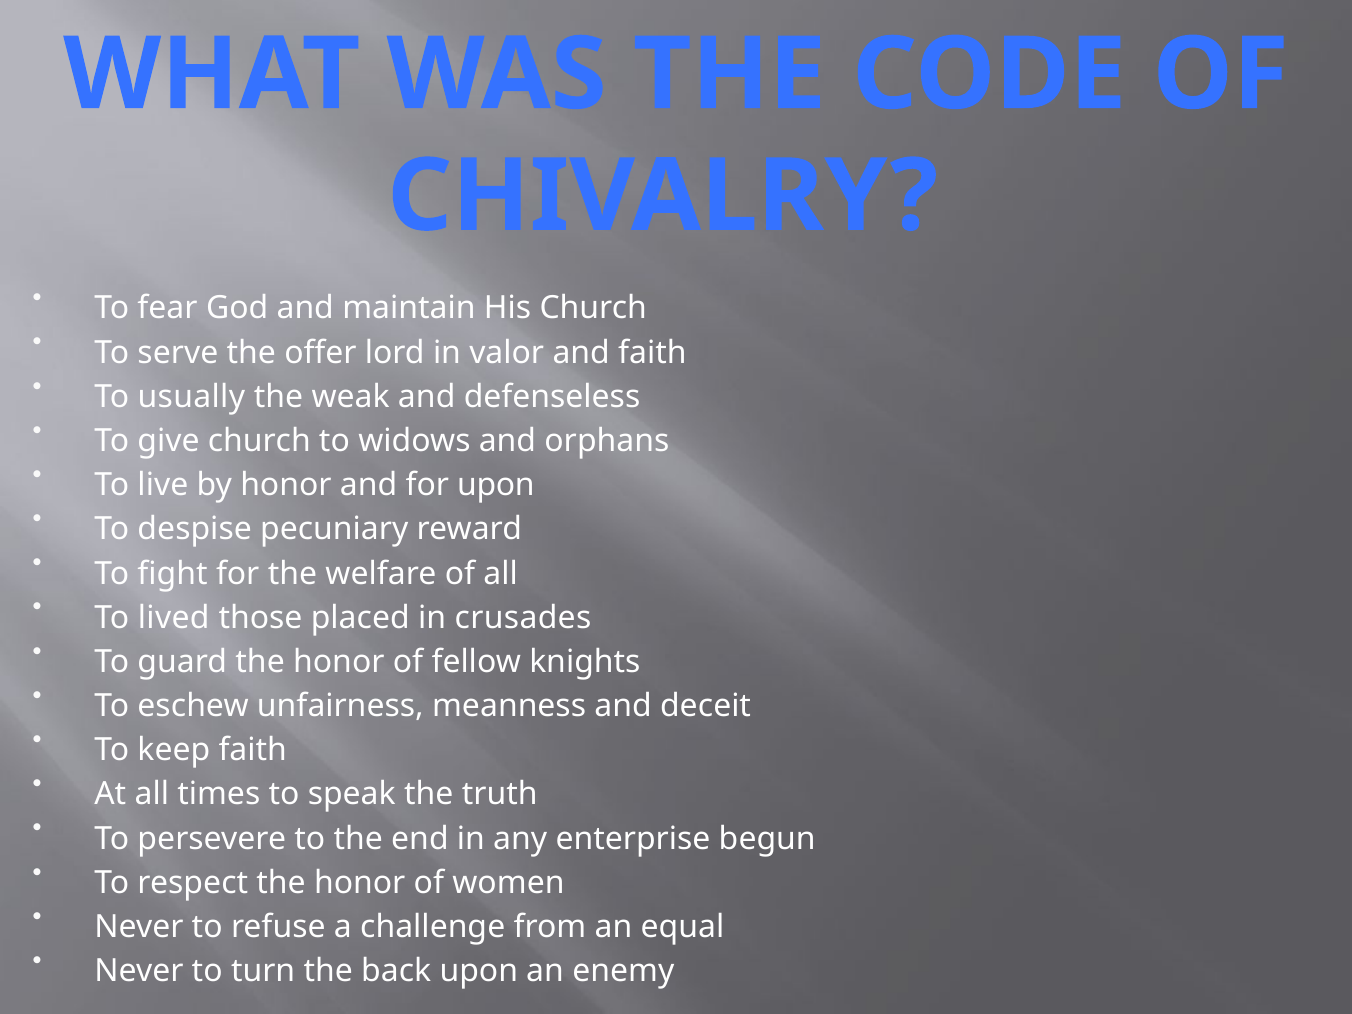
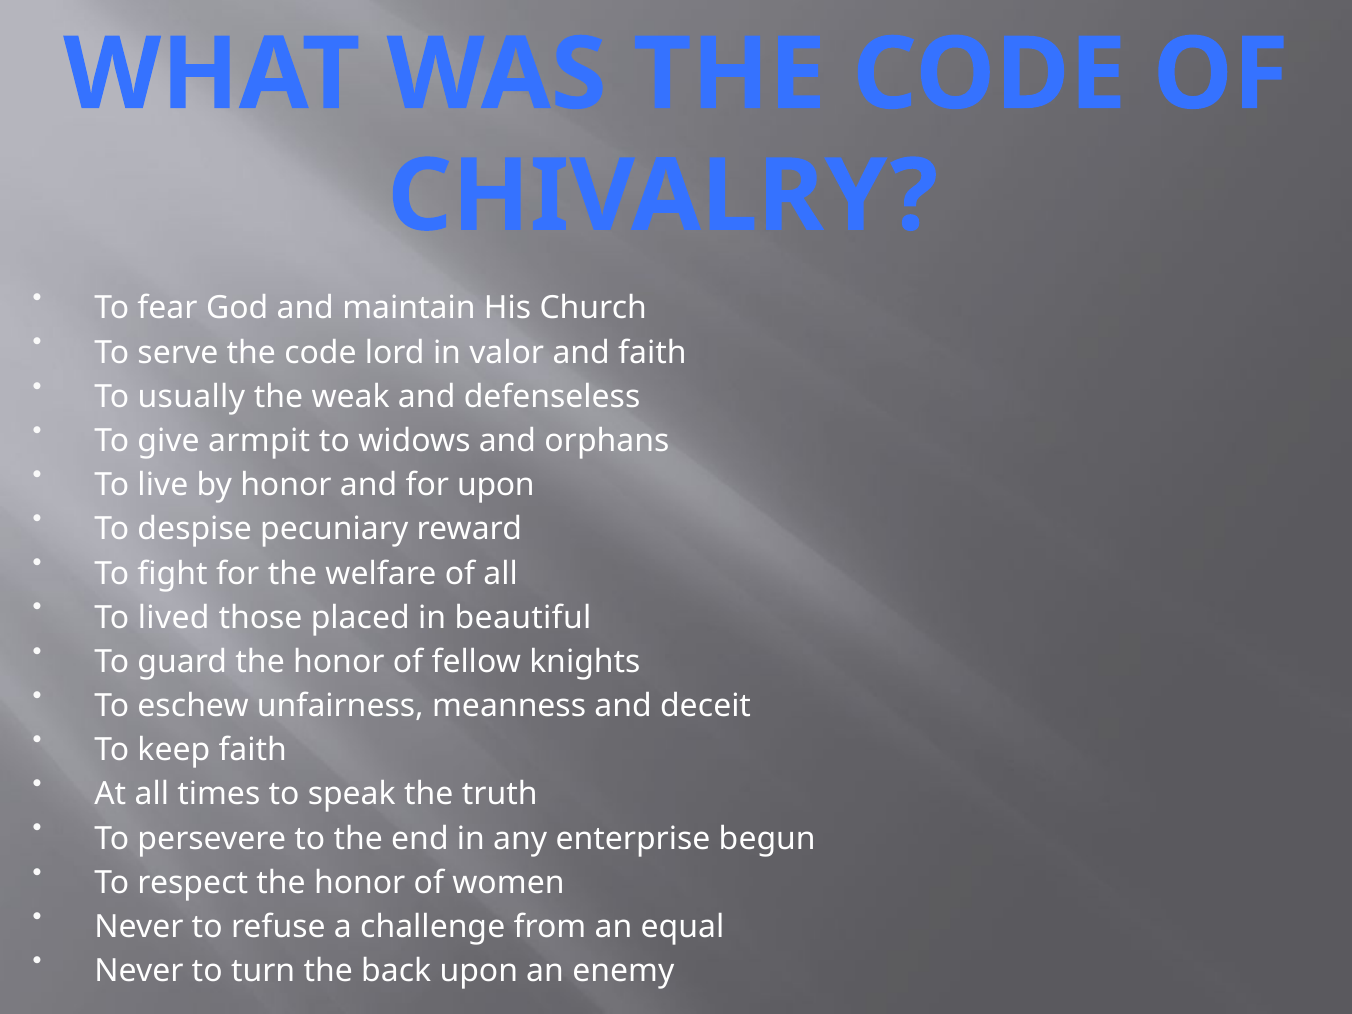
serve the offer: offer -> code
give church: church -> armpit
crusades: crusades -> beautiful
